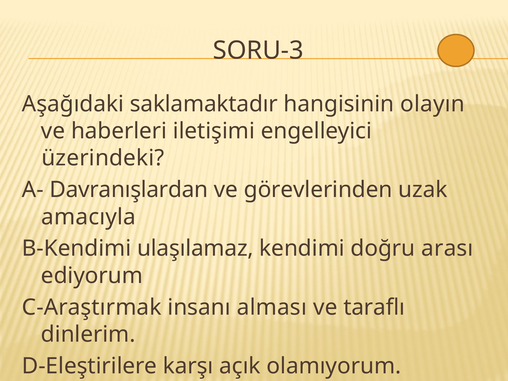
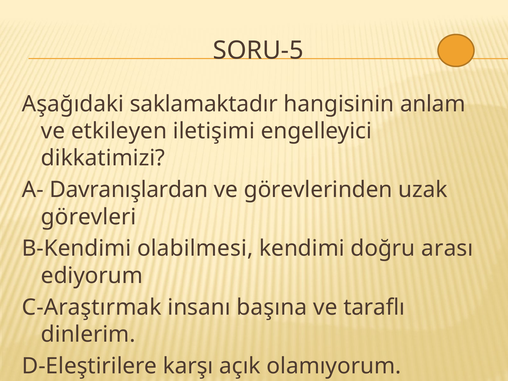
SORU-3: SORU-3 -> SORU-5
olayın: olayın -> anlam
haberleri: haberleri -> etkileyen
üzerindeki: üzerindeki -> dikkatimizi
amacıyla: amacıyla -> görevleri
ulaşılamaz: ulaşılamaz -> olabilmesi
alması: alması -> başına
